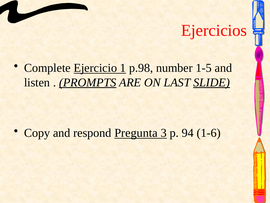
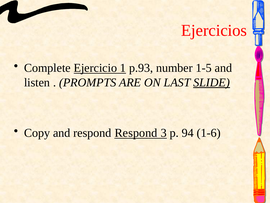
p.98: p.98 -> p.93
PROMPTS underline: present -> none
respond Pregunta: Pregunta -> Respond
